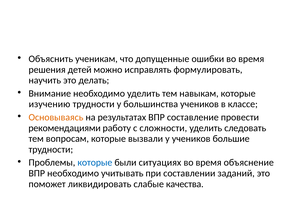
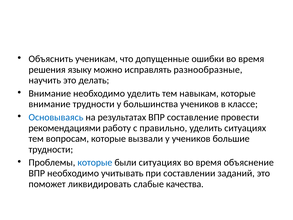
детей: детей -> языку
формулировать: формулировать -> разнообразные
изучению at (49, 104): изучению -> внимание
Основываясь colour: orange -> blue
сложности: сложности -> правильно
уделить следовать: следовать -> ситуациях
